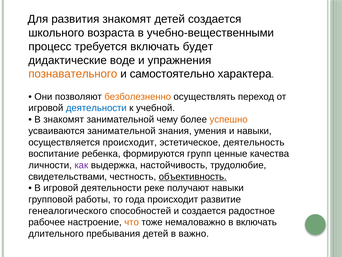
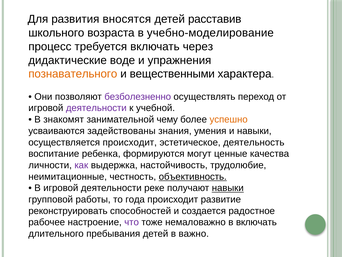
развития знакомят: знакомят -> вносятся
детей создается: создается -> расставив
учебно-вещественными: учебно-вещественными -> учебно-моделирование
будет: будет -> через
самостоятельно: самостоятельно -> вещественными
безболезненно colour: orange -> purple
деятельности at (96, 108) colour: blue -> purple
усваиваются занимательной: занимательной -> задействованы
групп: групп -> могут
свидетельствами: свидетельствами -> неимитационные
навыки at (228, 188) underline: none -> present
генеалогического: генеалогического -> реконструировать
что colour: orange -> purple
